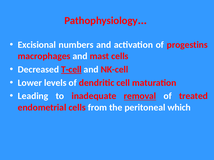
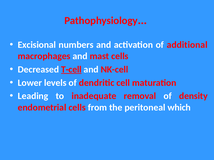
progestins: progestins -> additional
removal underline: present -> none
treated: treated -> density
